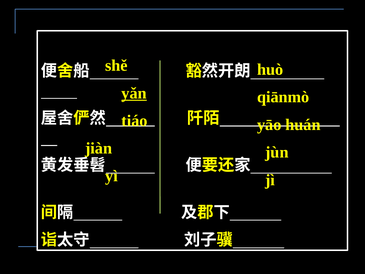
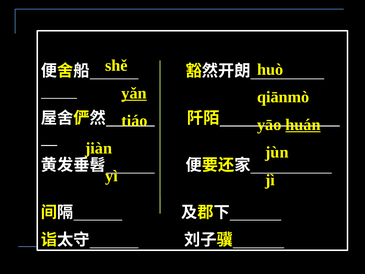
huán underline: none -> present
